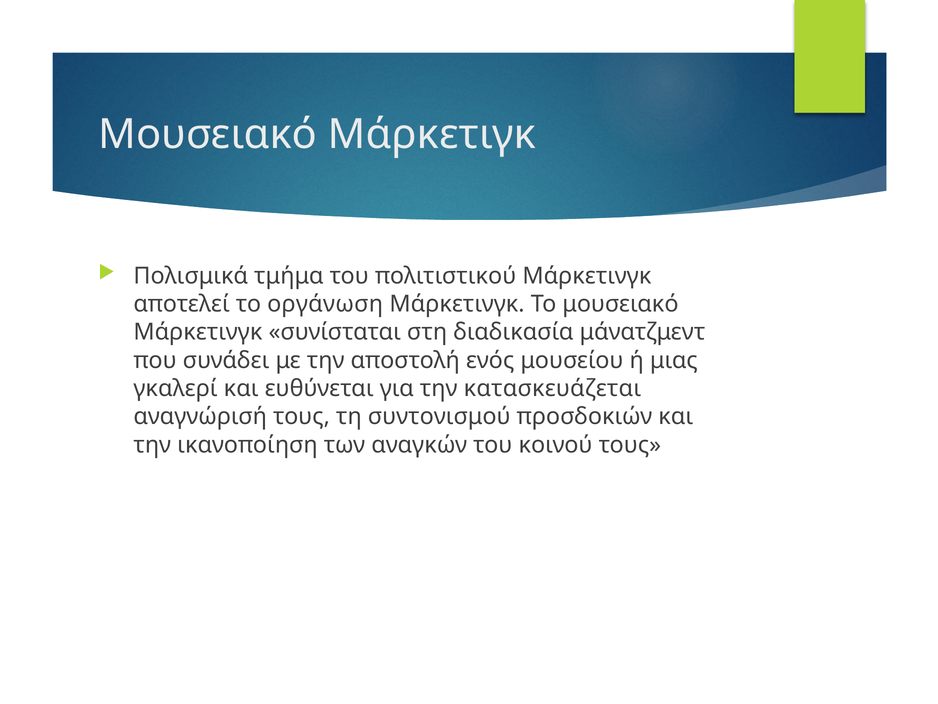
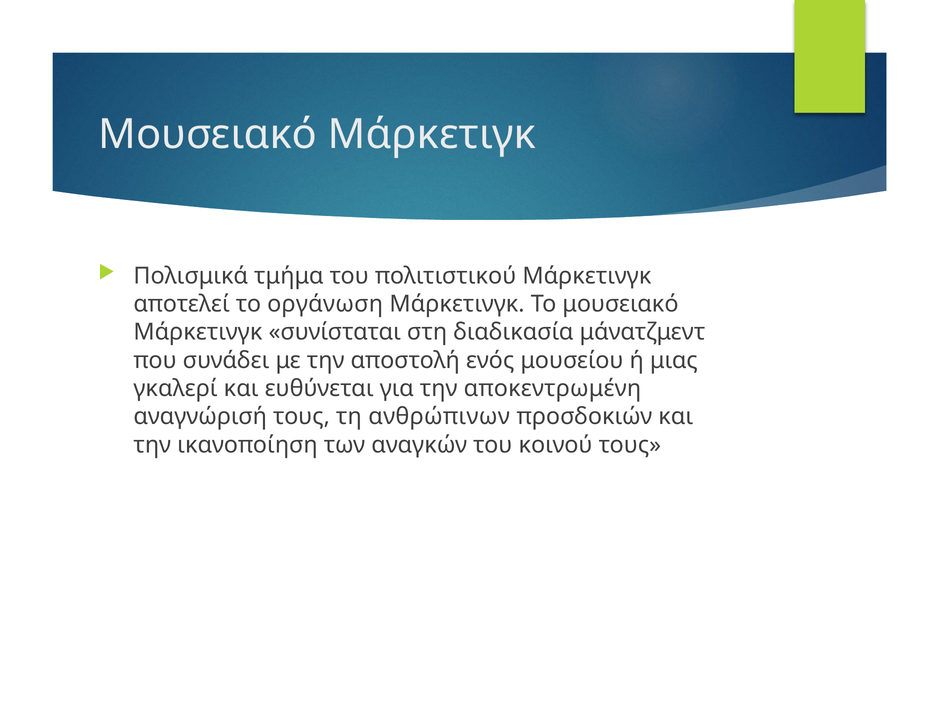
κατασκευάζεται: κατασκευάζεται -> αποκεντρωμένη
συντονισμού: συντονισμού -> ανθρώπινων
